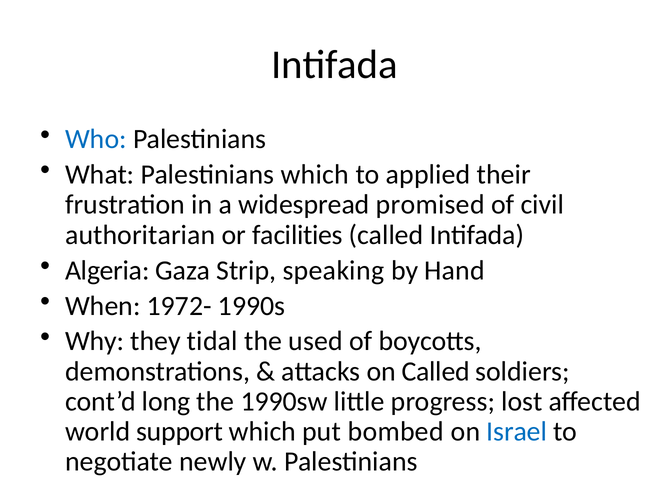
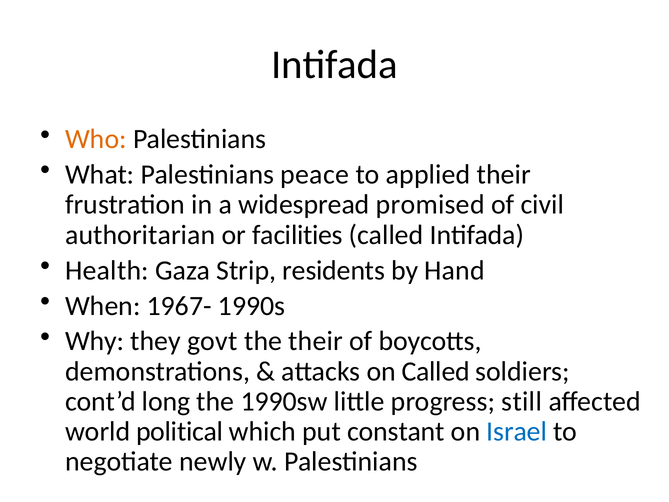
Who colour: blue -> orange
Palestinians which: which -> peace
Algeria: Algeria -> Health
speaking: speaking -> residents
1972-: 1972- -> 1967-
tidal: tidal -> govt
the used: used -> their
lost: lost -> still
support: support -> political
bombed: bombed -> constant
